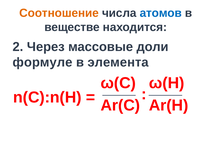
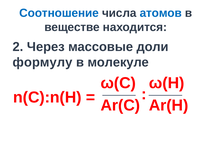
Соотношение colour: orange -> blue
формуле: формуле -> формулу
элемента: элемента -> молекуле
